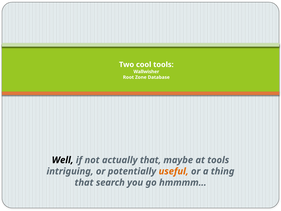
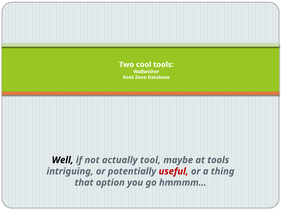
actually that: that -> tool
useful colour: orange -> red
search: search -> option
